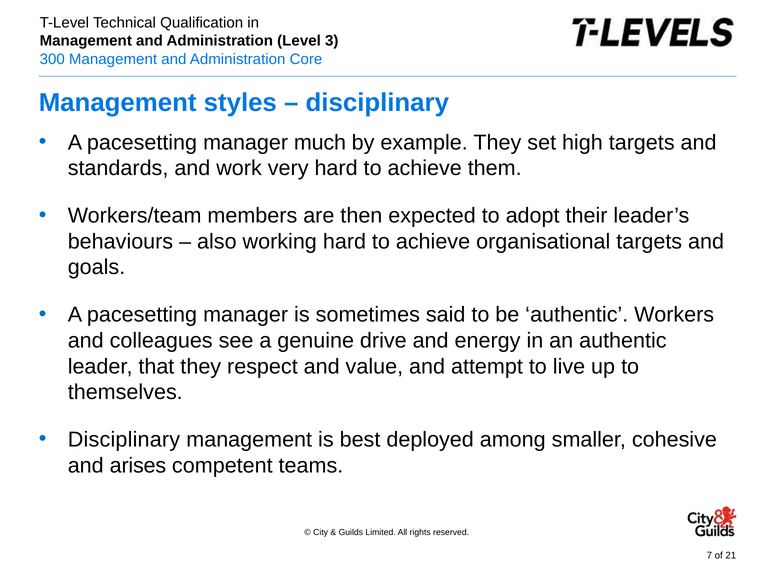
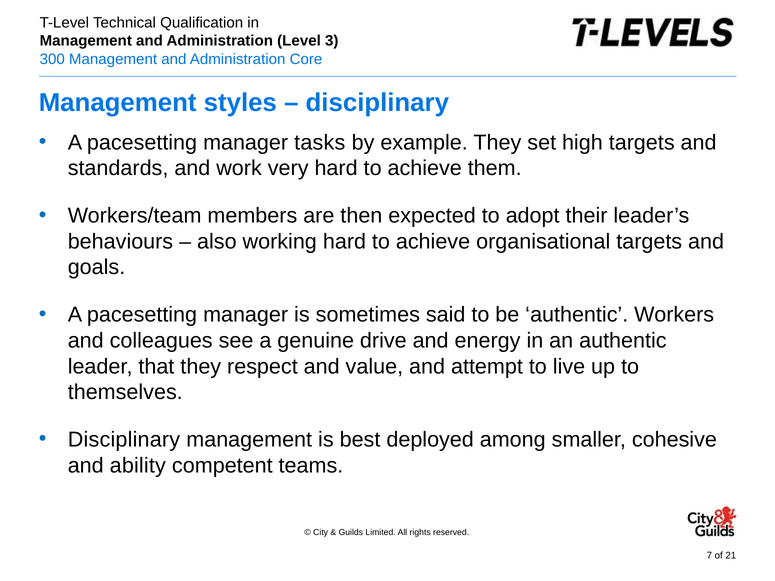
much: much -> tasks
arises: arises -> ability
